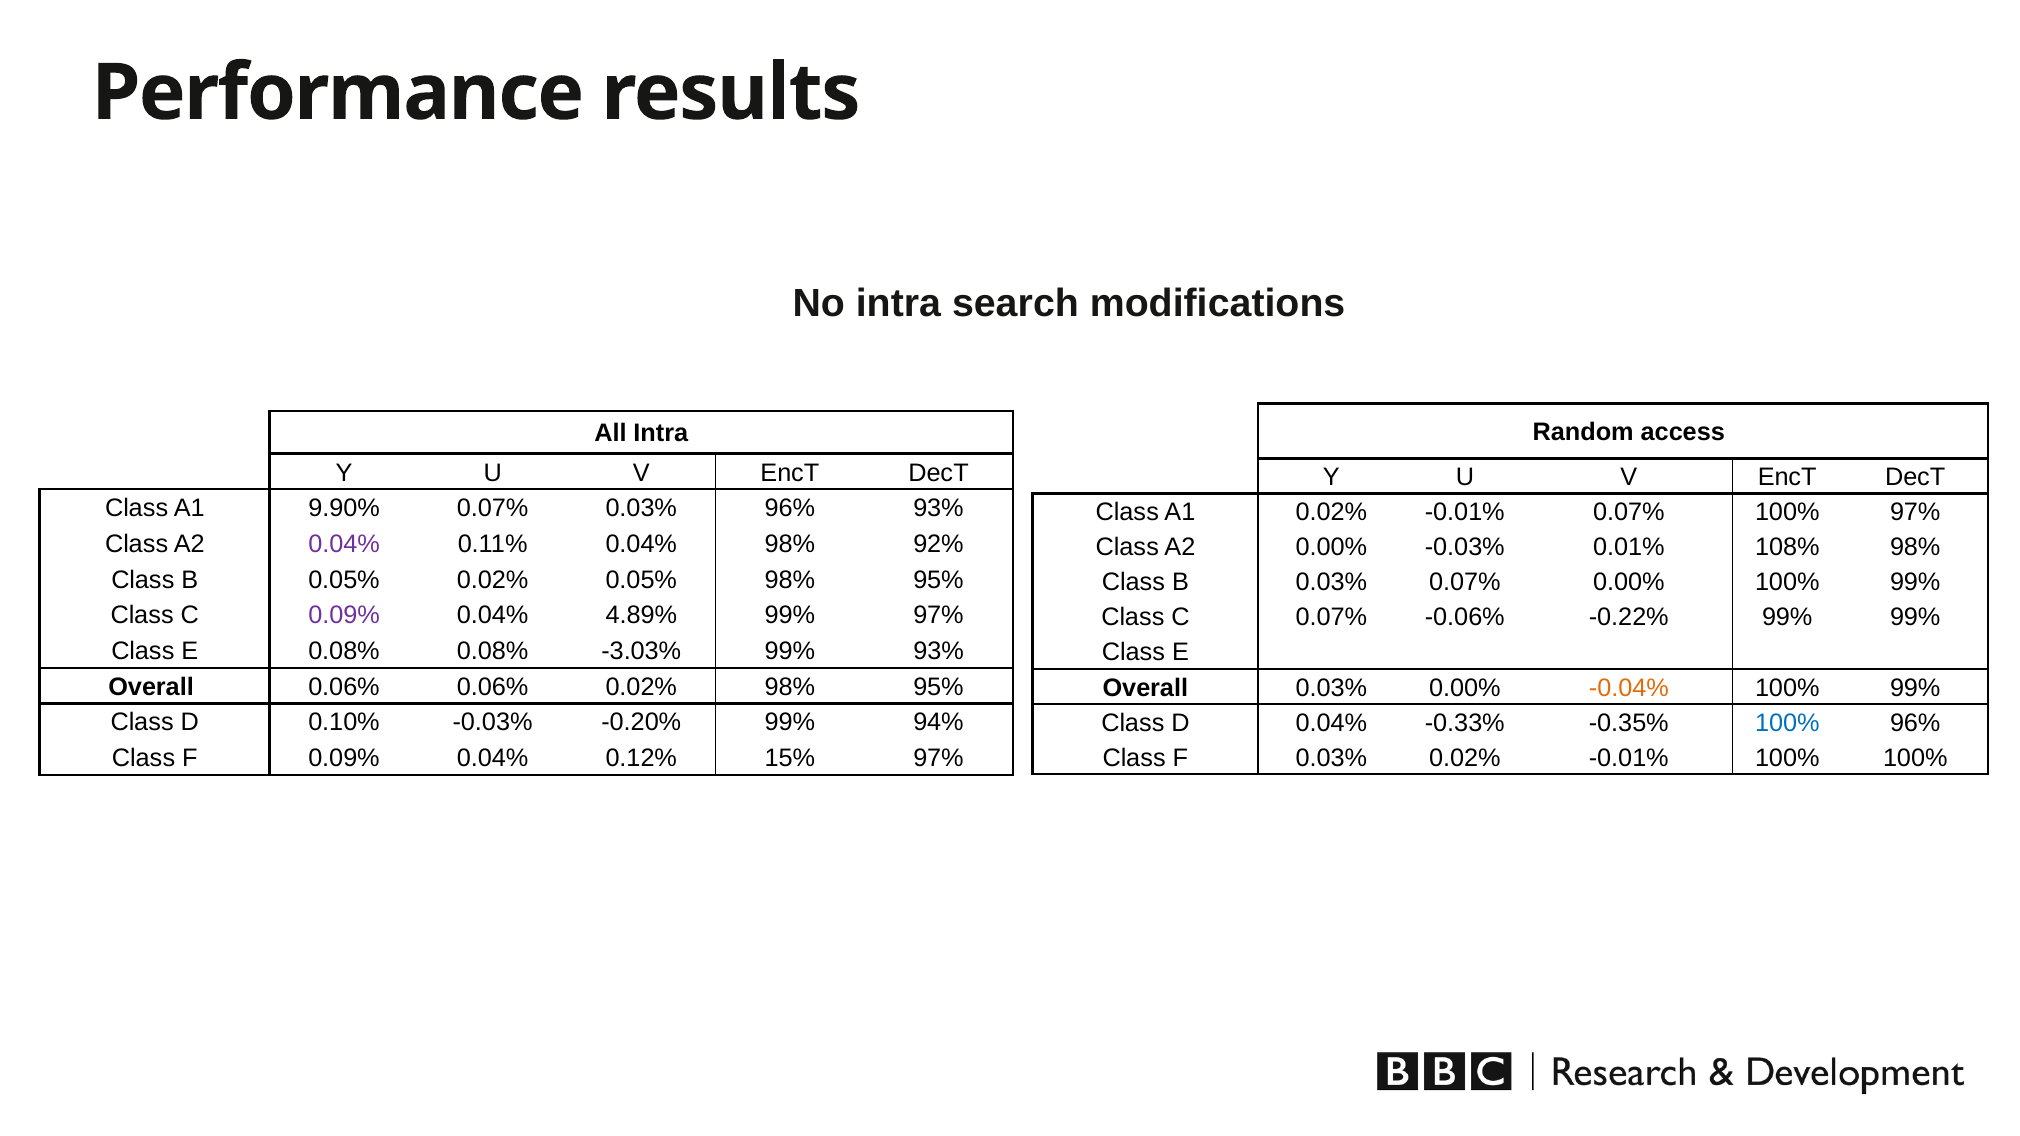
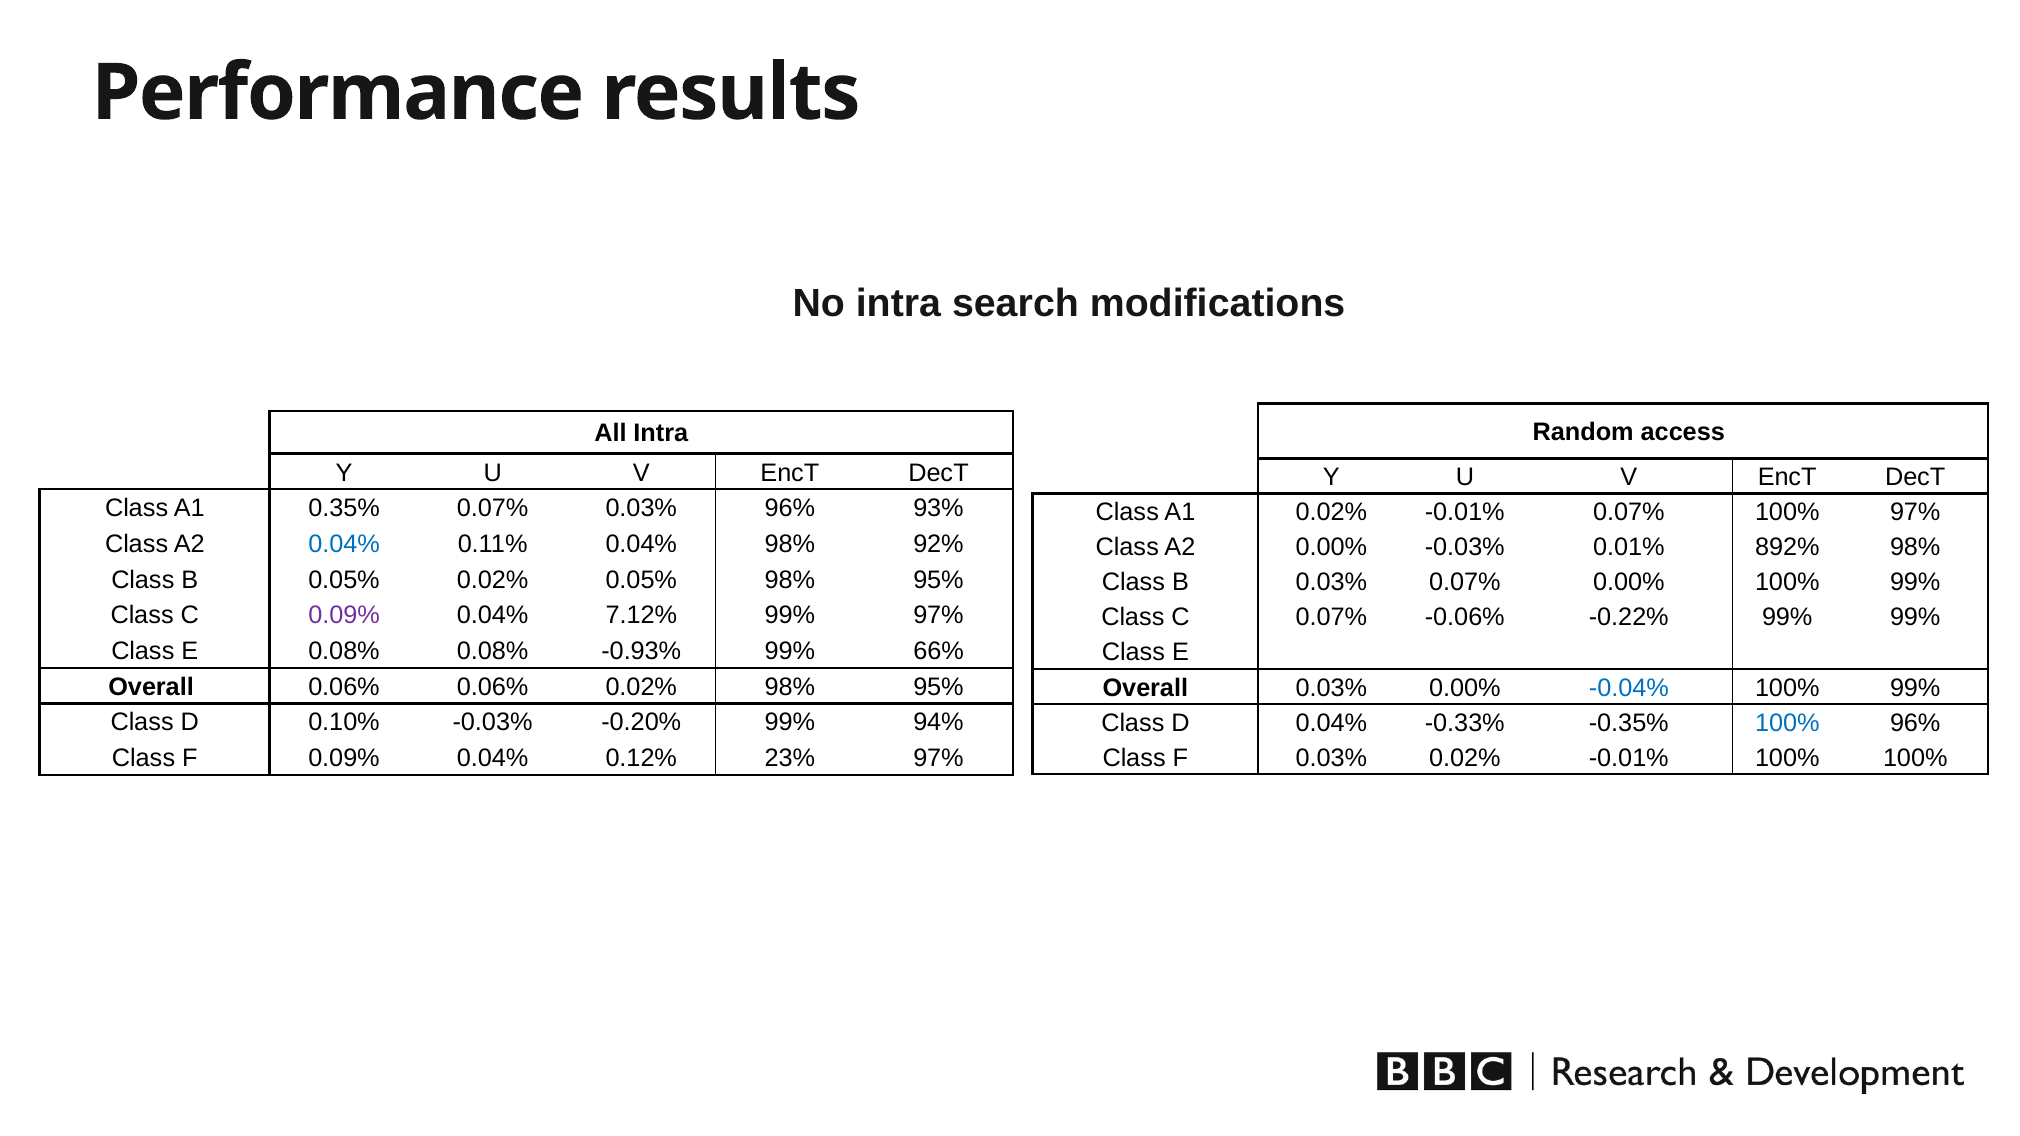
9.90%: 9.90% -> 0.35%
0.04% at (344, 544) colour: purple -> blue
108%: 108% -> 892%
4.89%: 4.89% -> 7.12%
-3.03%: -3.03% -> -0.93%
99% 93%: 93% -> 66%
-0.04% colour: orange -> blue
15%: 15% -> 23%
